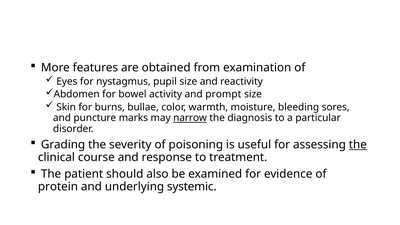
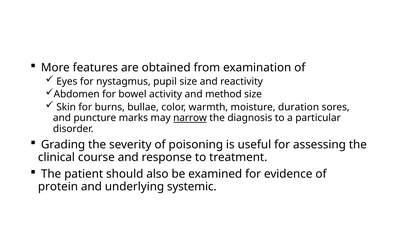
prompt: prompt -> method
bleeding: bleeding -> duration
the at (358, 145) underline: present -> none
